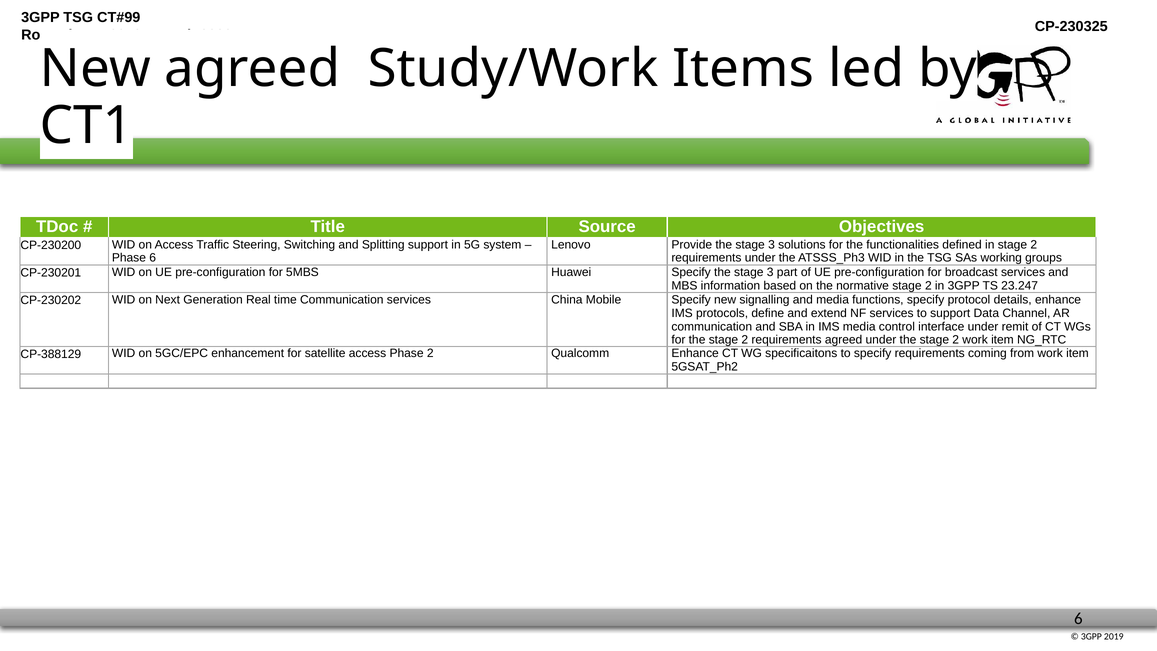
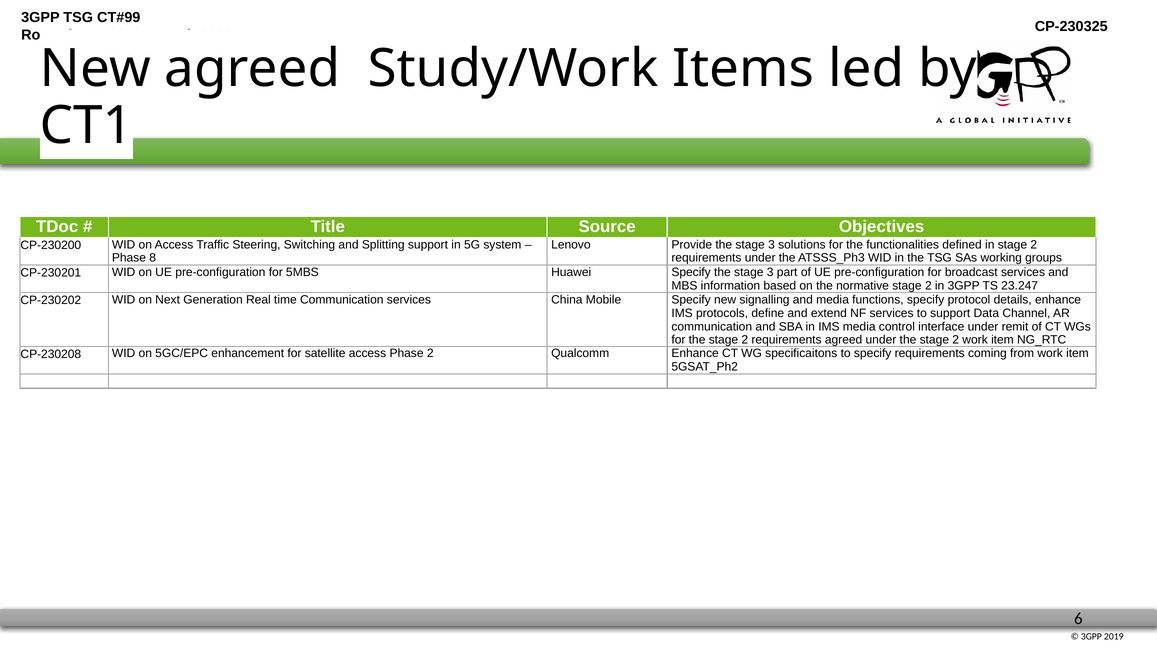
Phase 6: 6 -> 8
CP-388129: CP-388129 -> CP-230208
